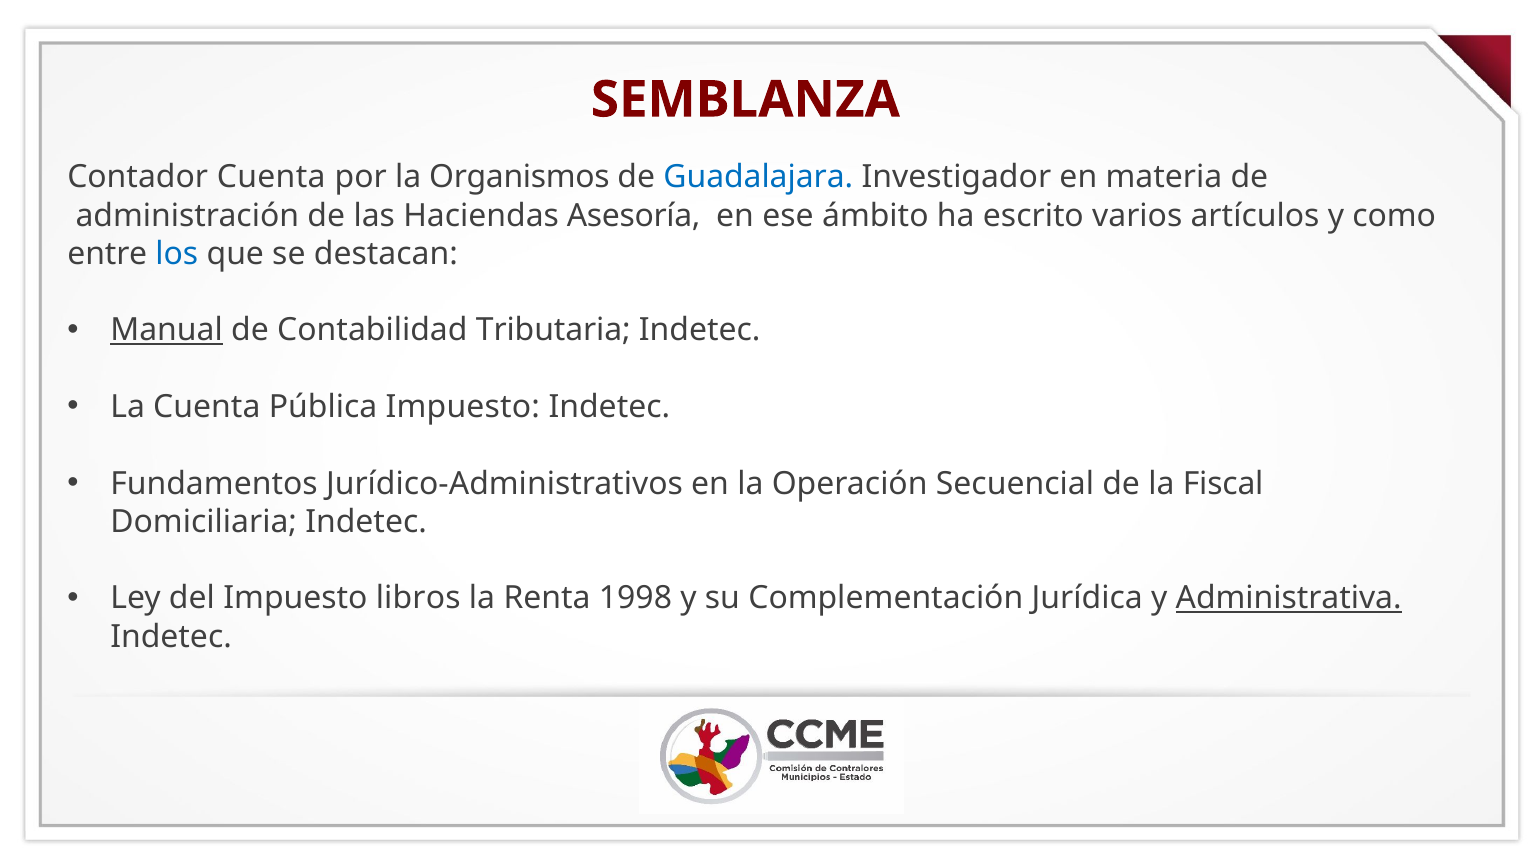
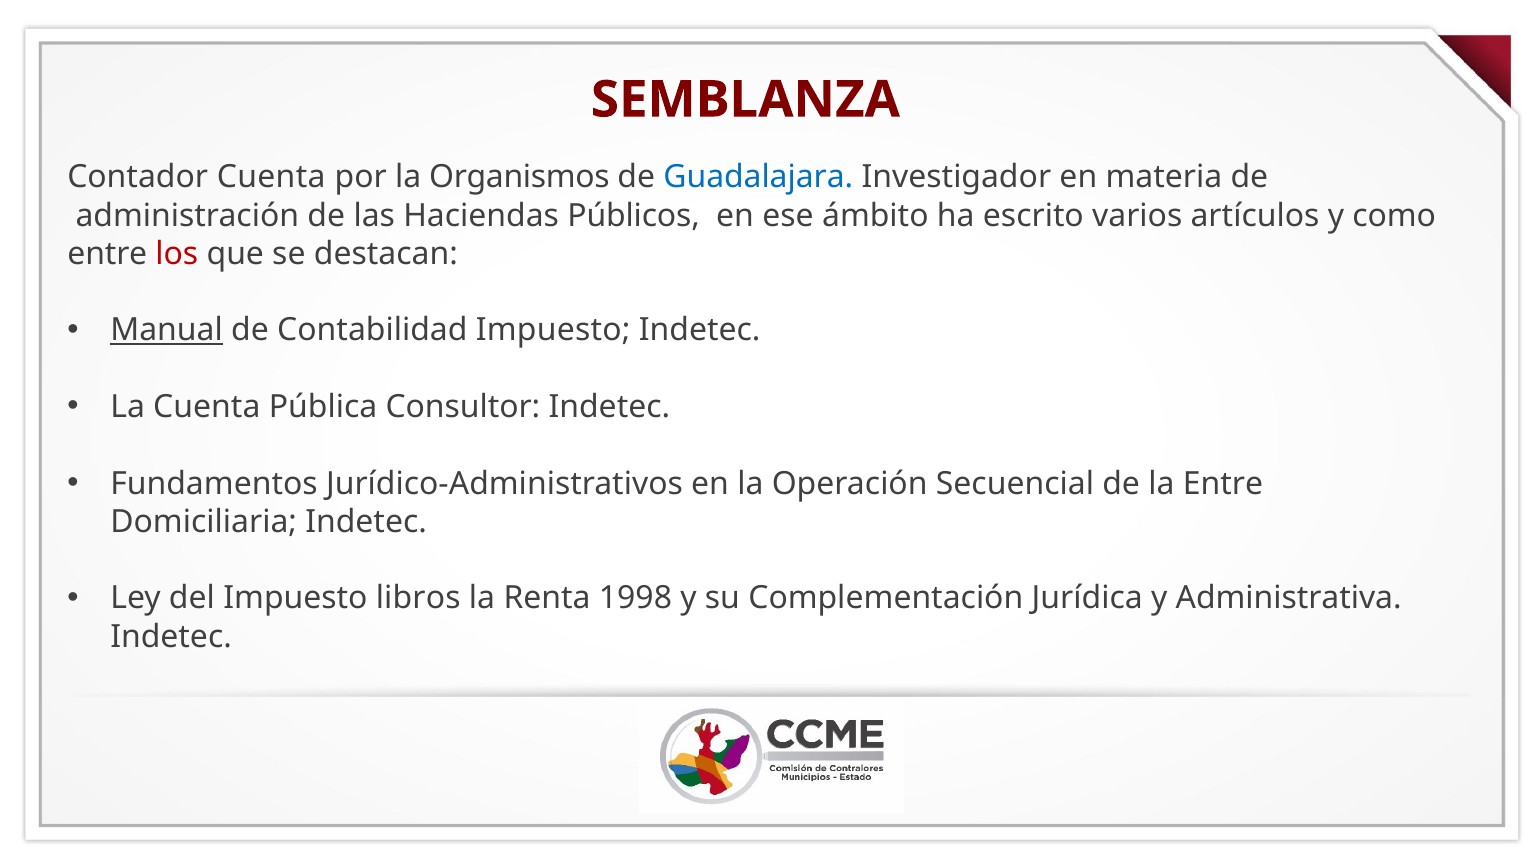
Asesoría: Asesoría -> Públicos
los colour: blue -> red
Contabilidad Tributaria: Tributaria -> Impuesto
Pública Impuesto: Impuesto -> Consultor
la Fiscal: Fiscal -> Entre
Administrativa underline: present -> none
